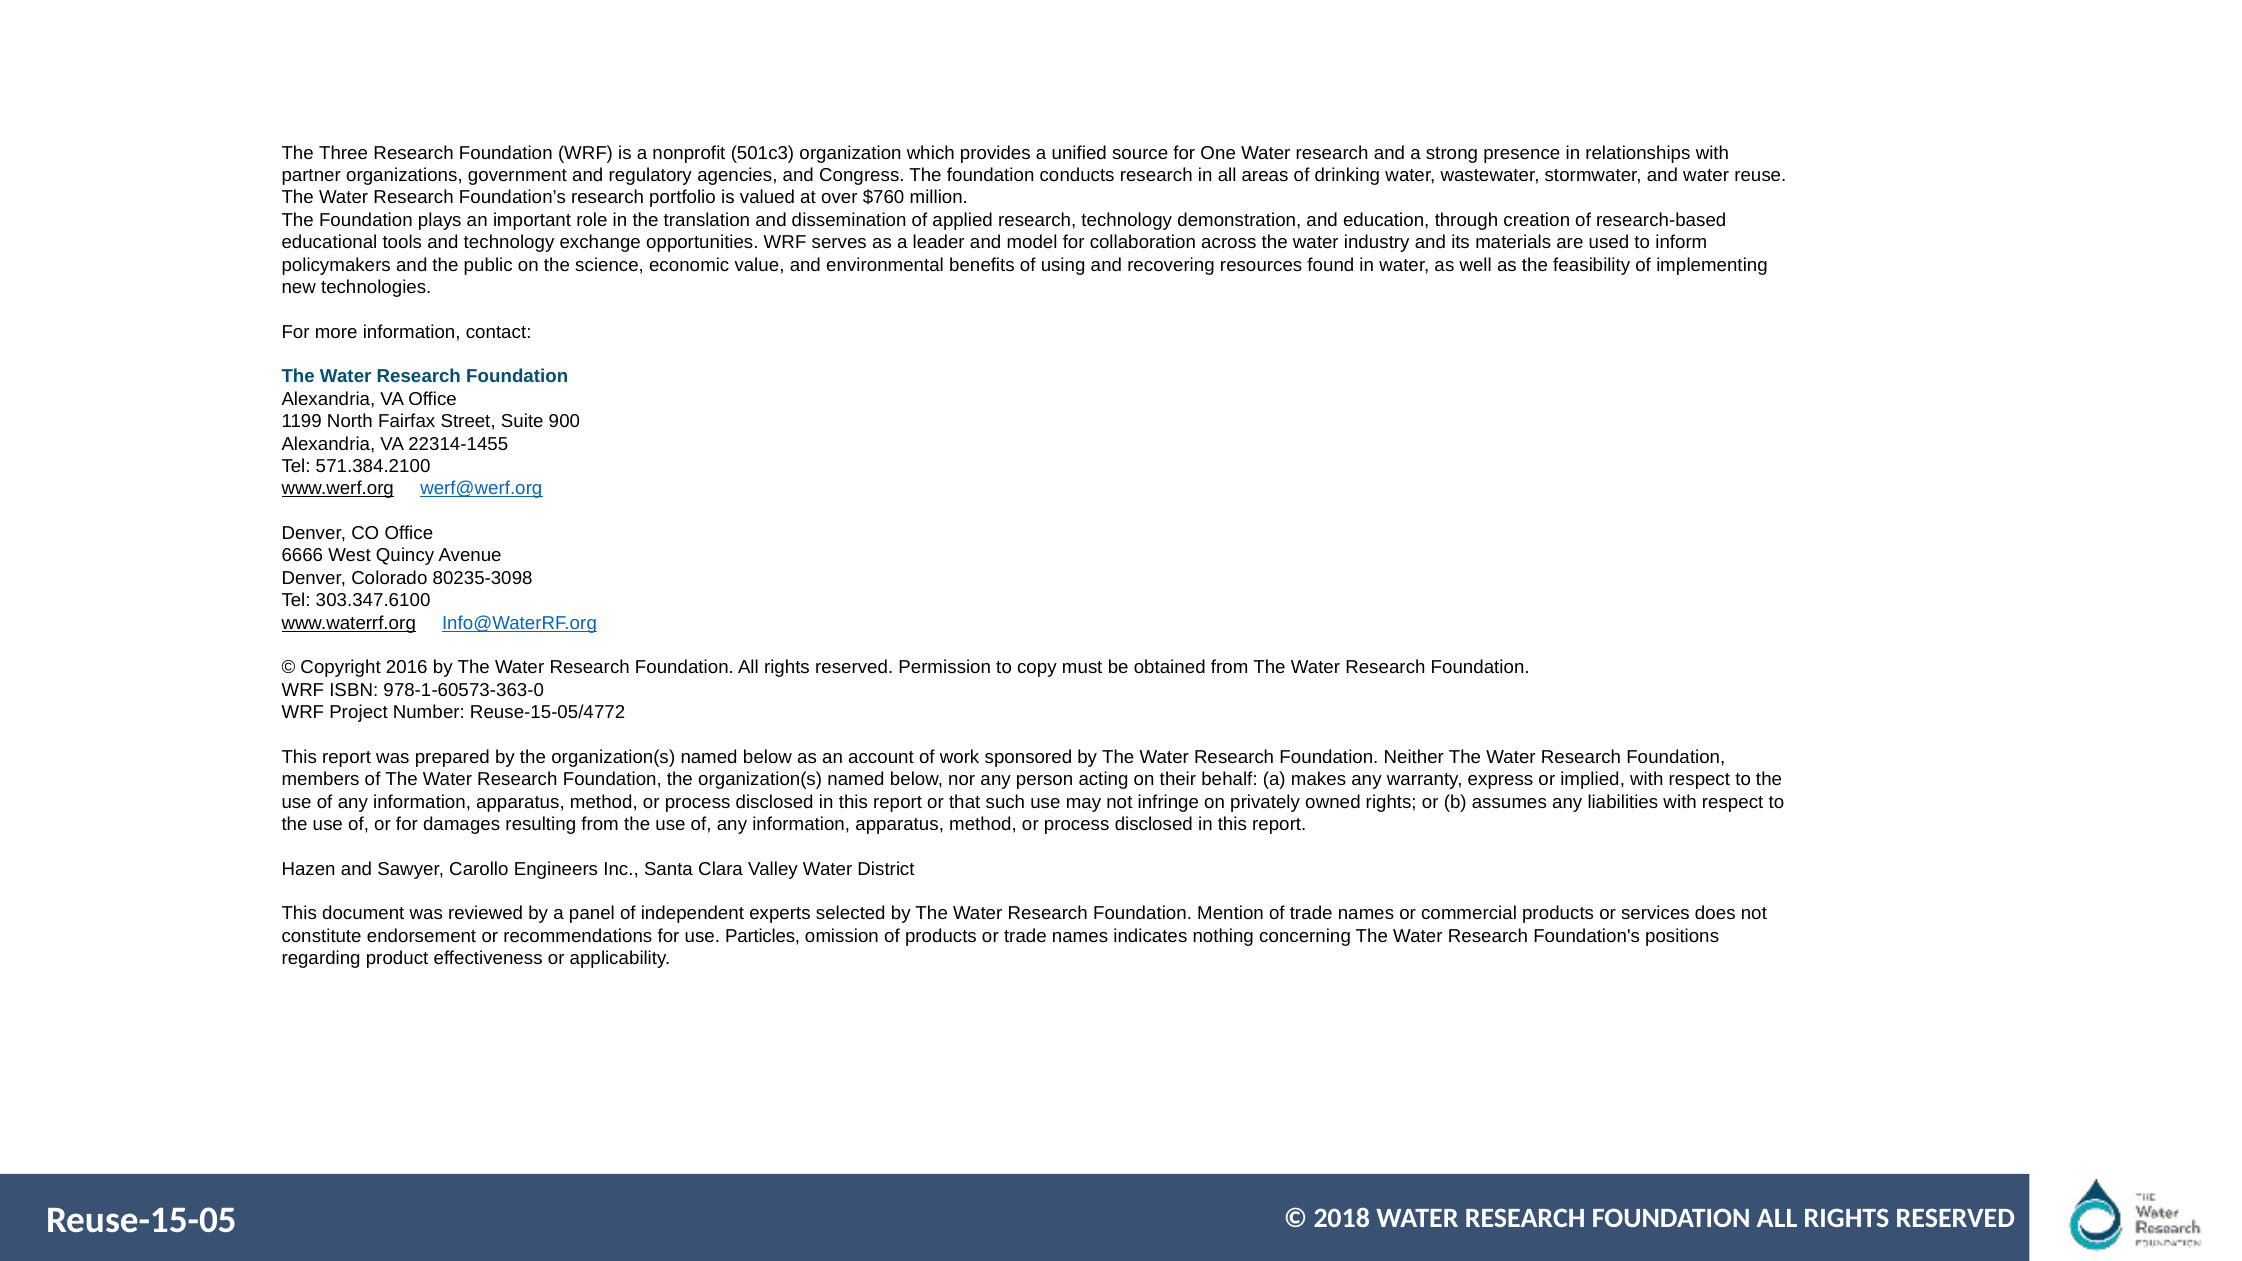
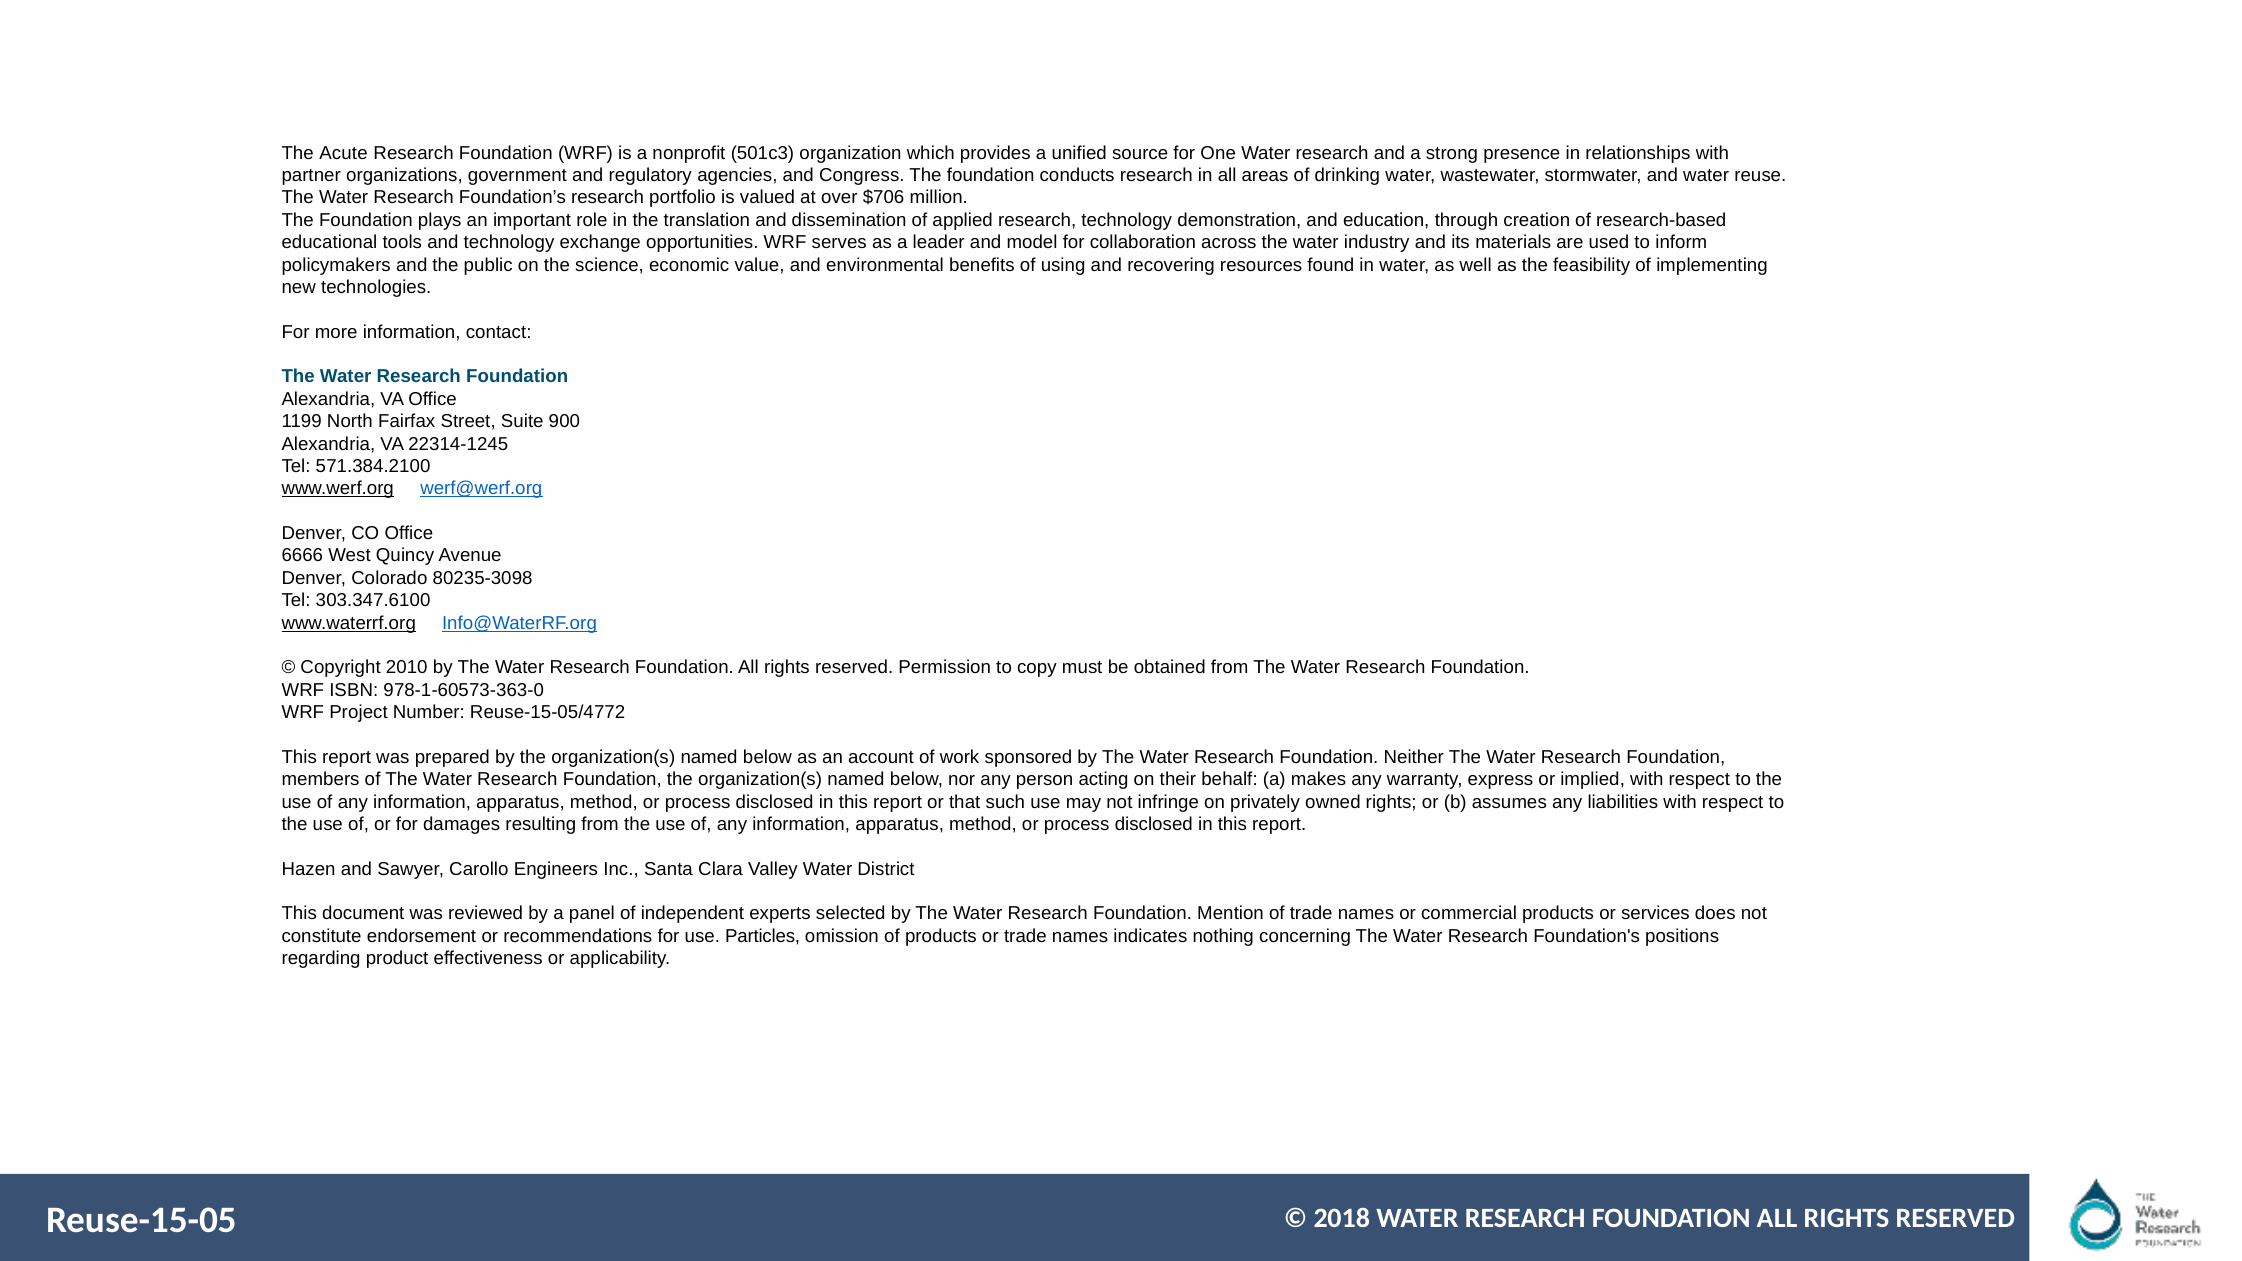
Three: Three -> Acute
$760: $760 -> $706
22314-1455: 22314-1455 -> 22314-1245
2016: 2016 -> 2010
